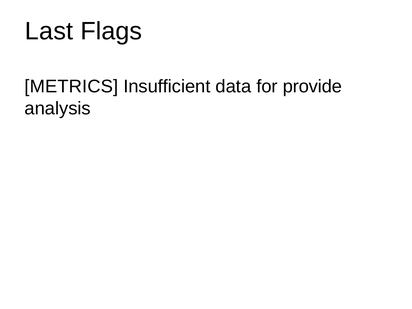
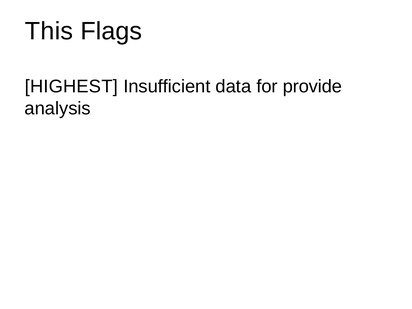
Last: Last -> This
METRICS: METRICS -> HIGHEST
